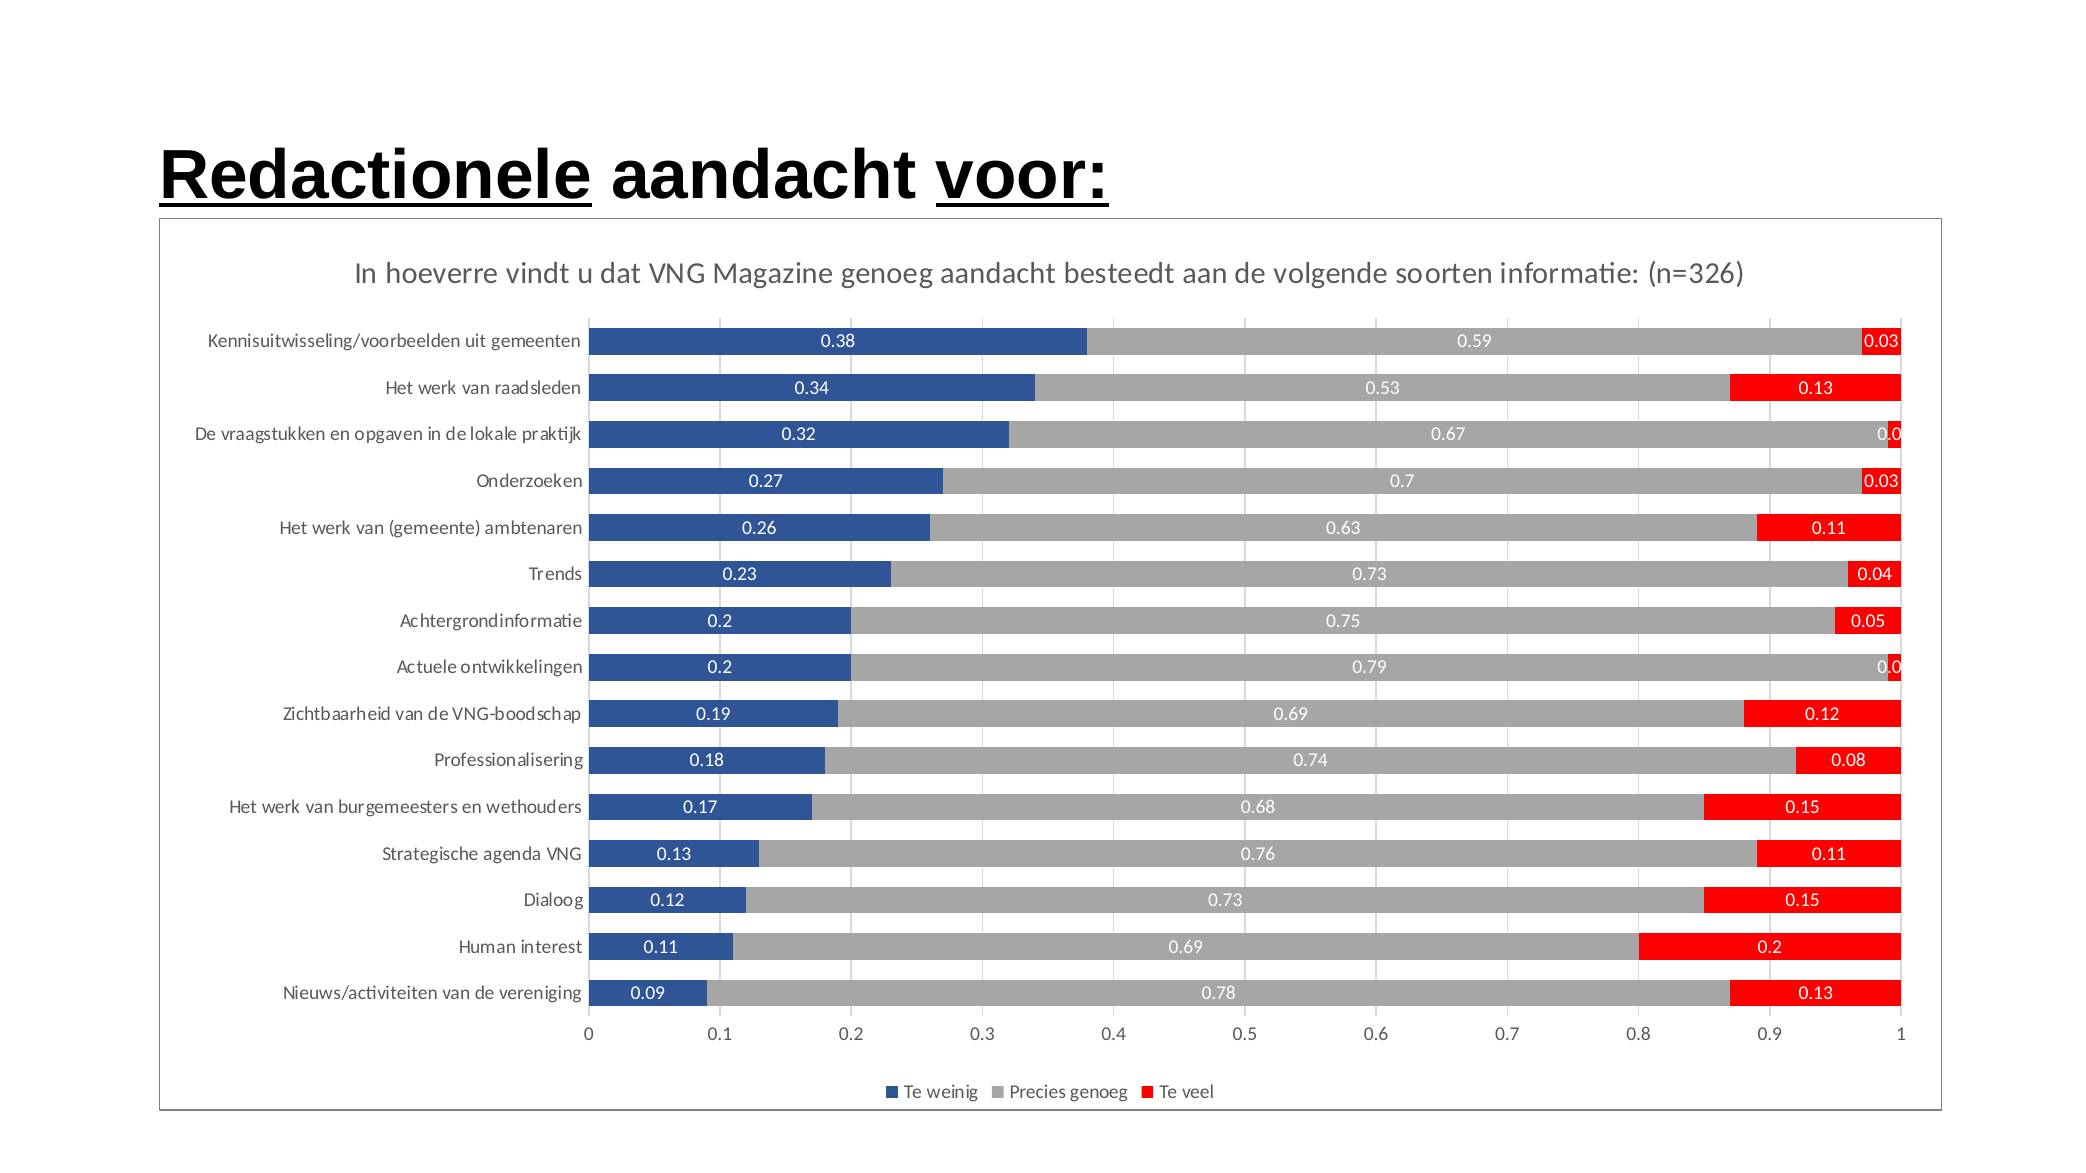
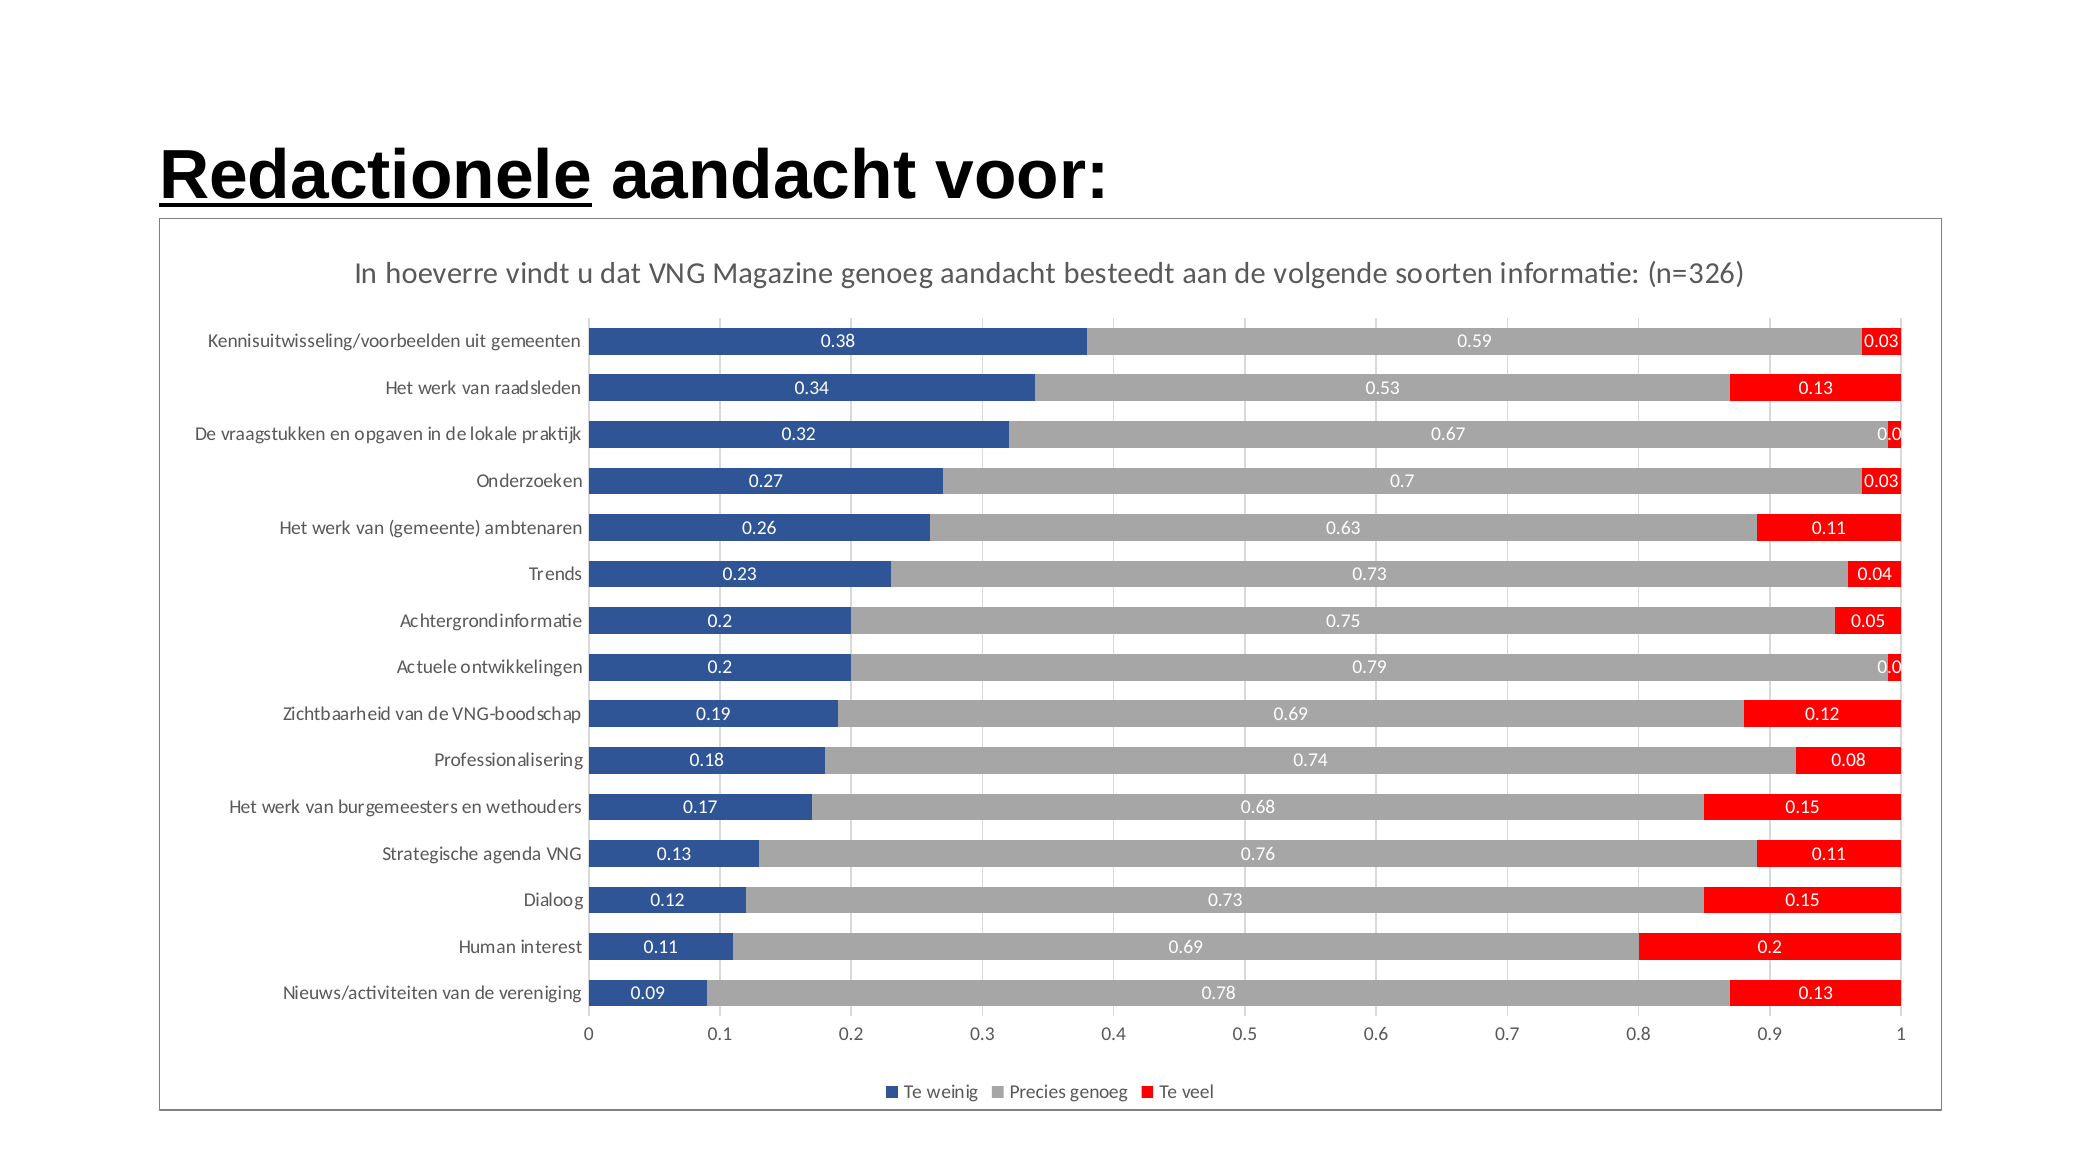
voor underline: present -> none
